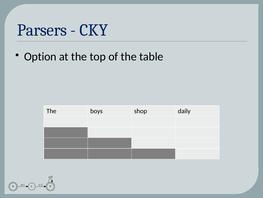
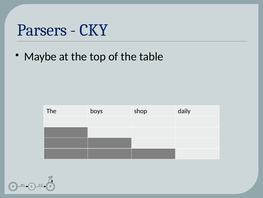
Option: Option -> Maybe
